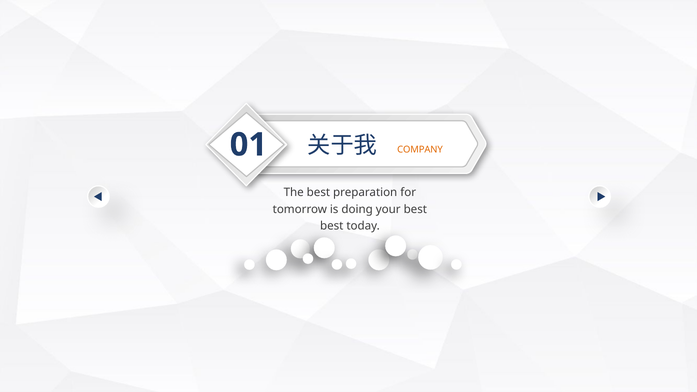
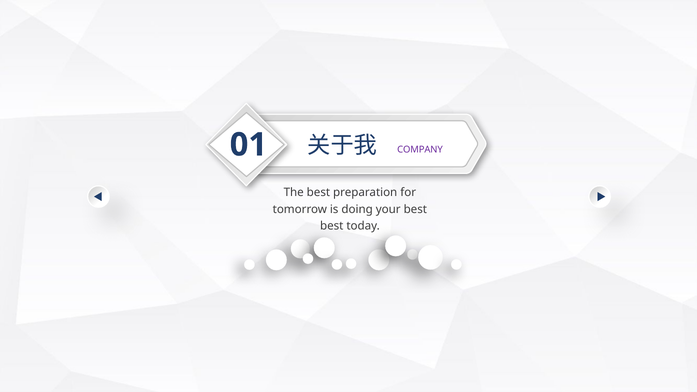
COMPANY colour: orange -> purple
